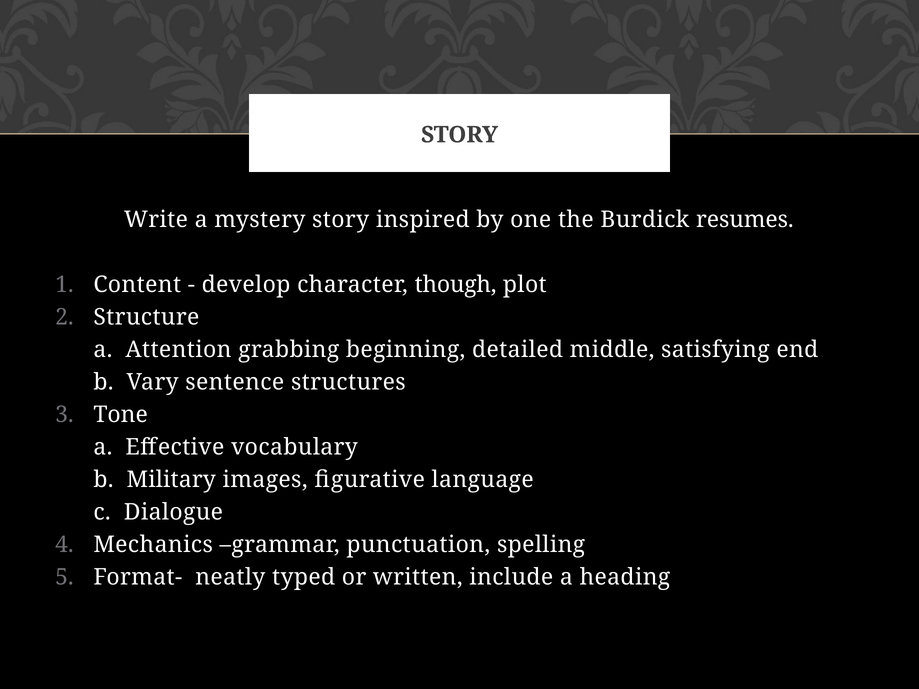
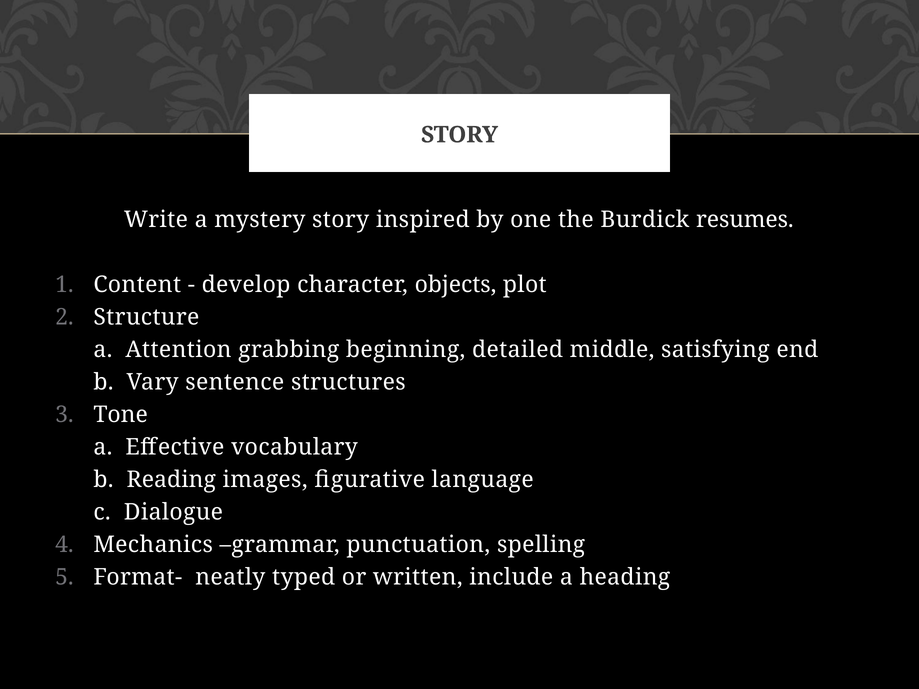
though: though -> objects
Military: Military -> Reading
